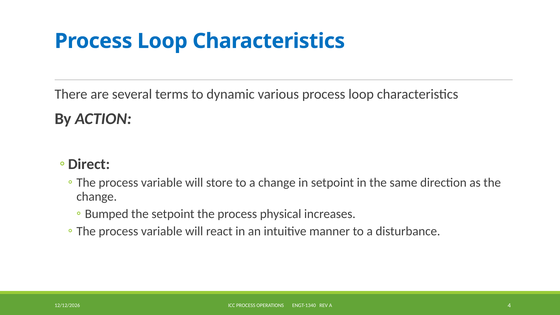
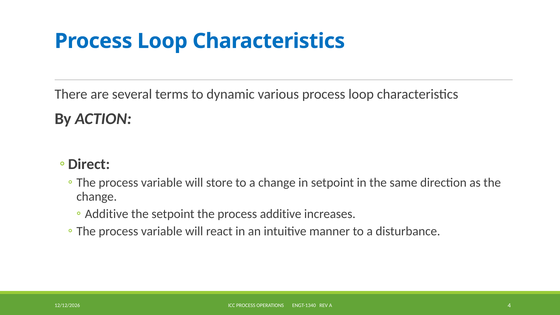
Bumped at (107, 214): Bumped -> Additive
process physical: physical -> additive
